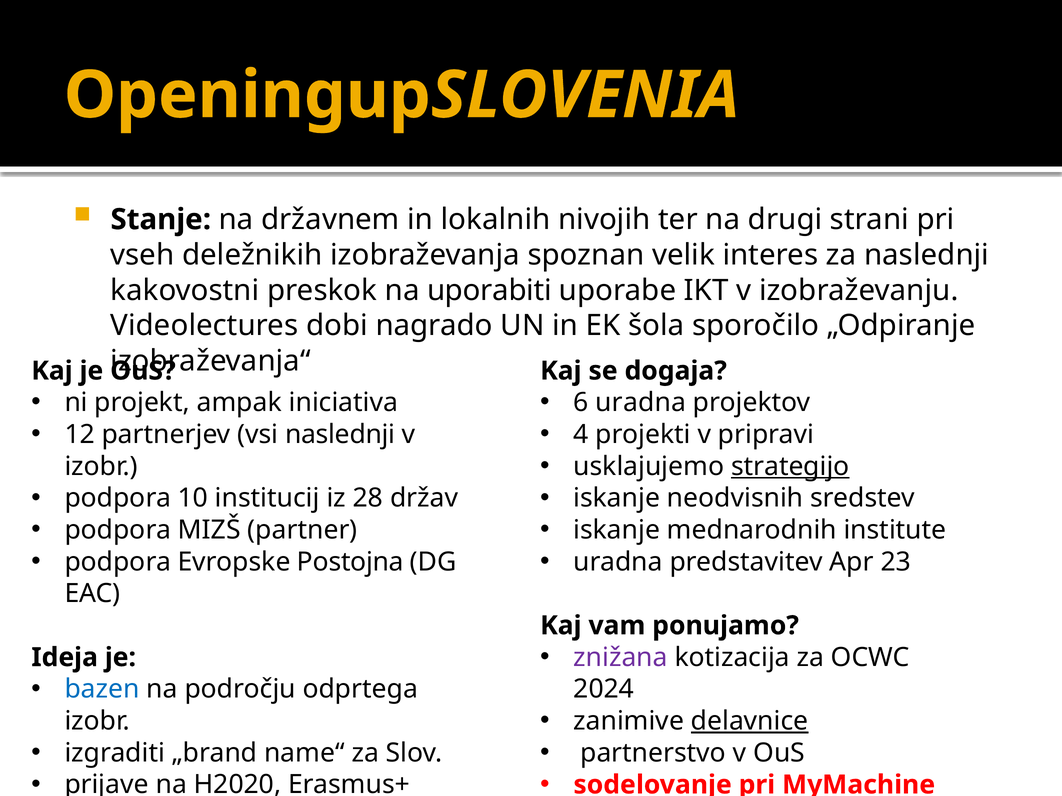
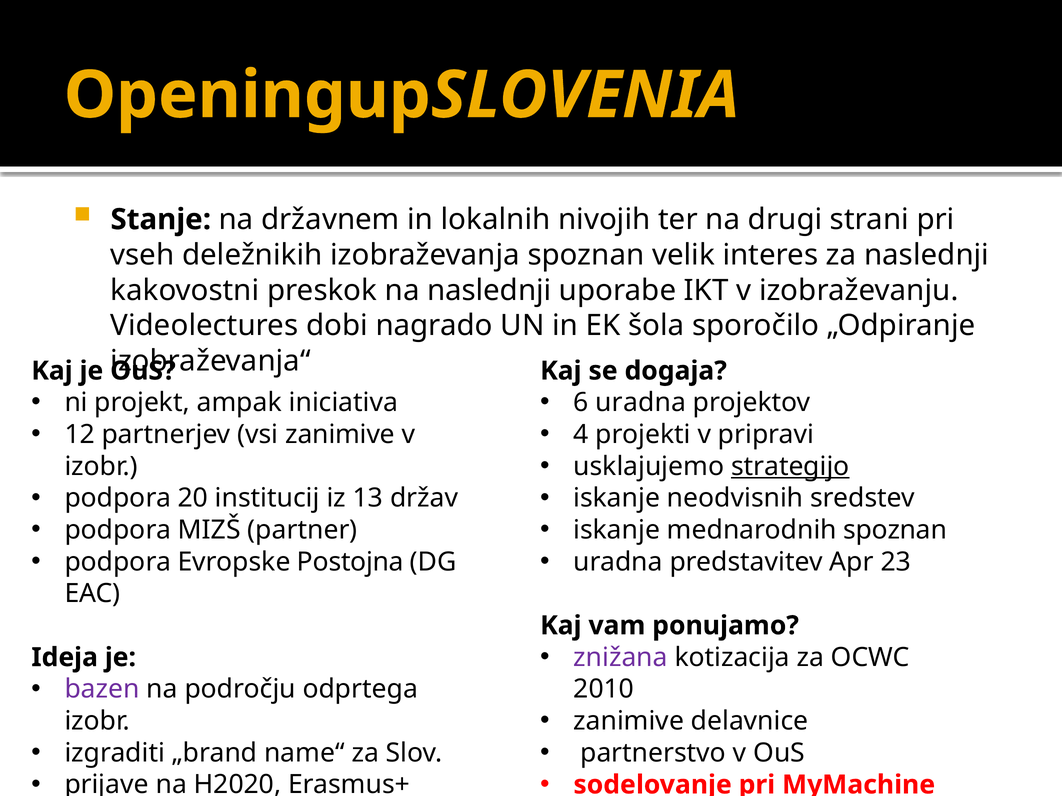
na uporabiti: uporabiti -> naslednji
vsi naslednji: naslednji -> zanimive
10: 10 -> 20
28: 28 -> 13
mednarodnih institute: institute -> spoznan
bazen colour: blue -> purple
2024: 2024 -> 2010
delavnice underline: present -> none
